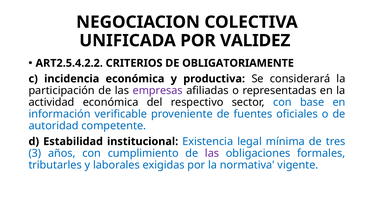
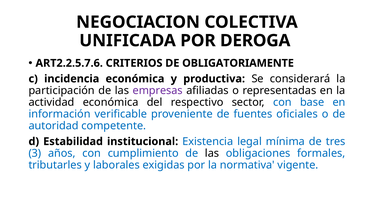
VALIDEZ: VALIDEZ -> DEROGA
ART2.5.4.2.2: ART2.5.4.2.2 -> ART2.2.5.7.6
las at (212, 154) colour: purple -> black
